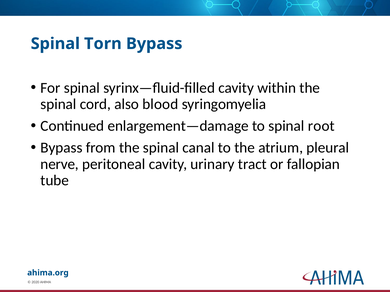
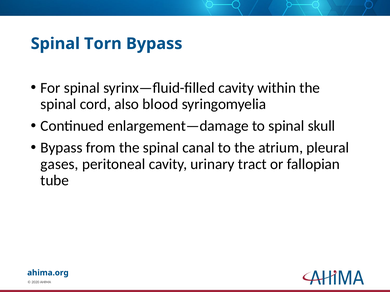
root: root -> skull
nerve: nerve -> gases
